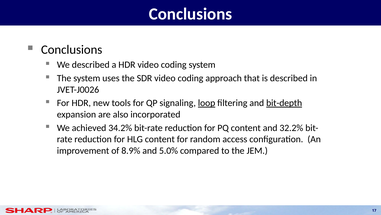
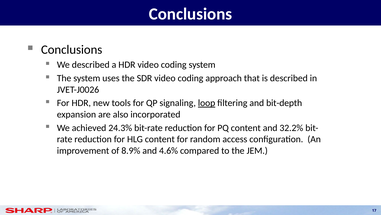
bit-depth underline: present -> none
34.2%: 34.2% -> 24.3%
5.0%: 5.0% -> 4.6%
